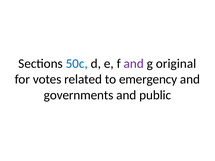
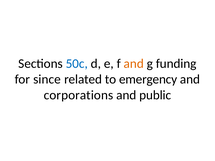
and at (134, 64) colour: purple -> orange
original: original -> funding
votes: votes -> since
governments: governments -> corporations
